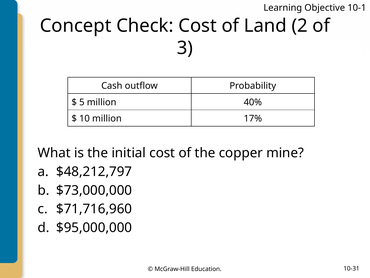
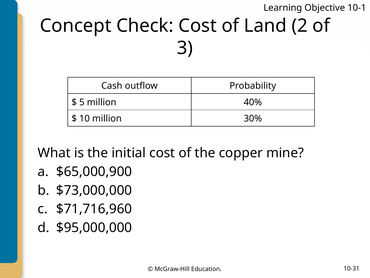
17%: 17% -> 30%
$48,212,797: $48,212,797 -> $65,000,900
